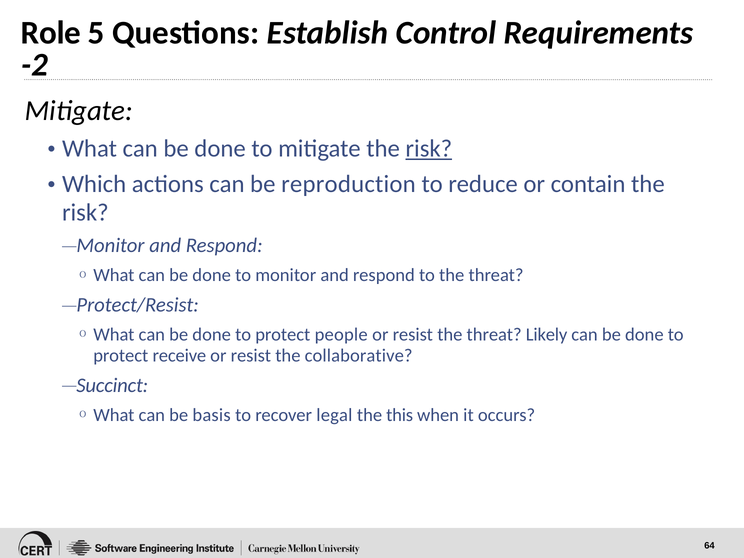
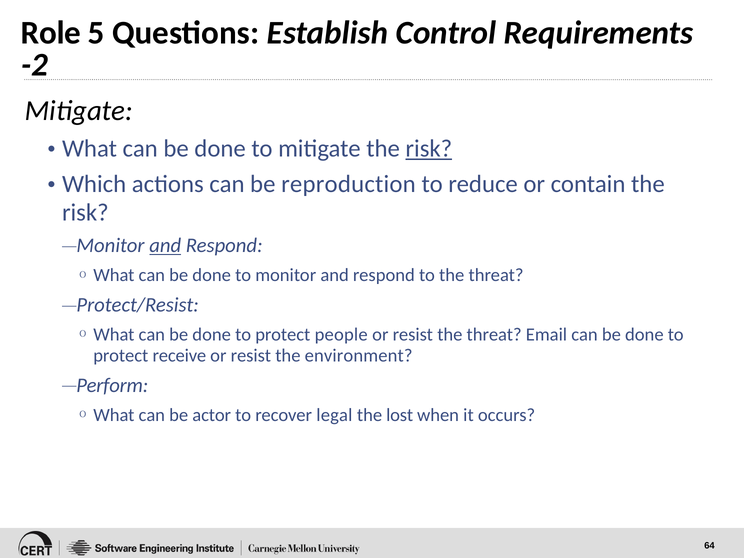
and at (165, 246) underline: none -> present
Likely: Likely -> Email
collaborative: collaborative -> environment
Succinct: Succinct -> Perform
basis: basis -> actor
this: this -> lost
